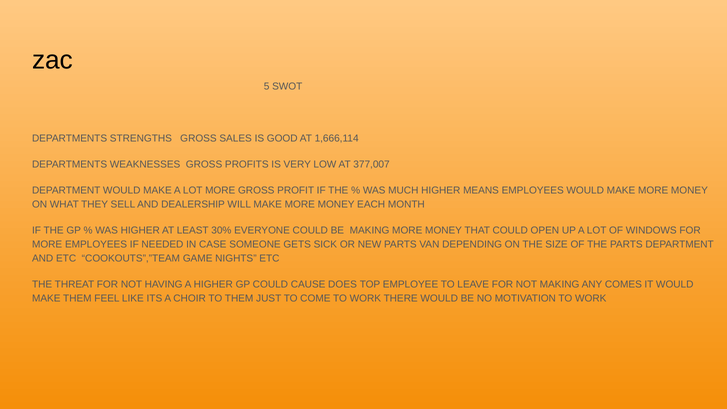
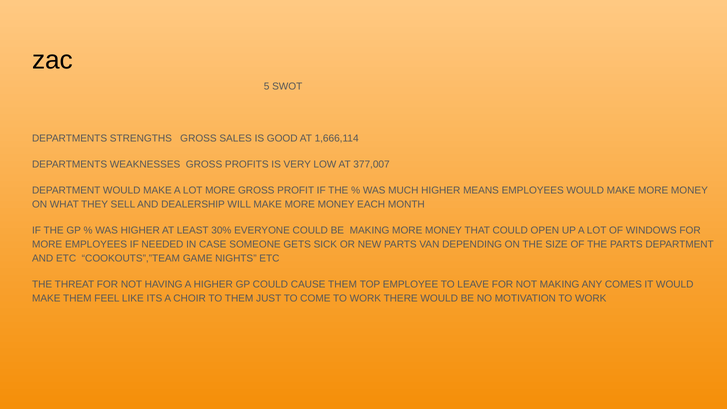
CAUSE DOES: DOES -> THEM
